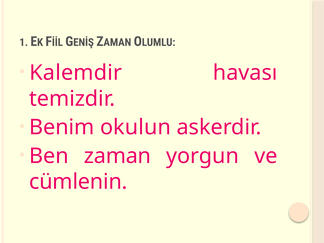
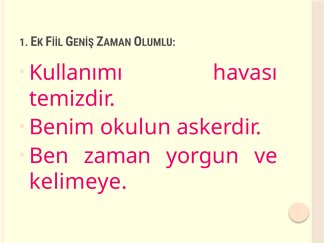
Kalemdir: Kalemdir -> Kullanımı
cümlenin: cümlenin -> kelimeye
